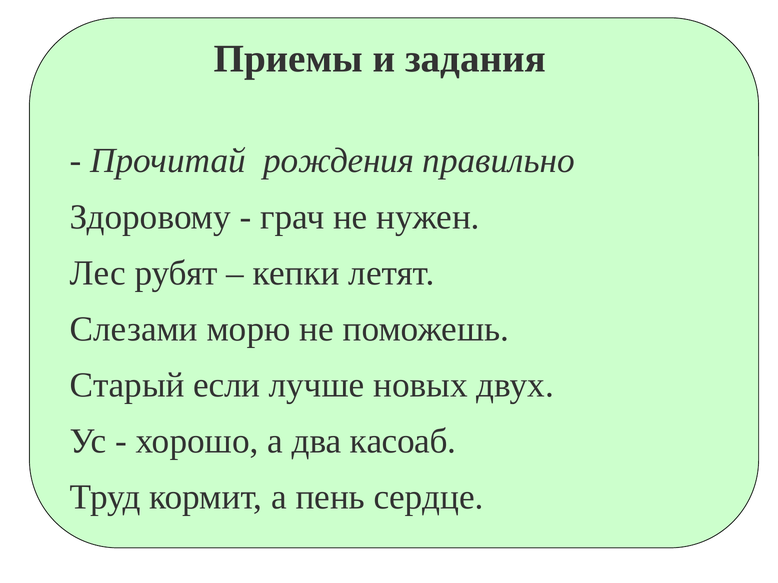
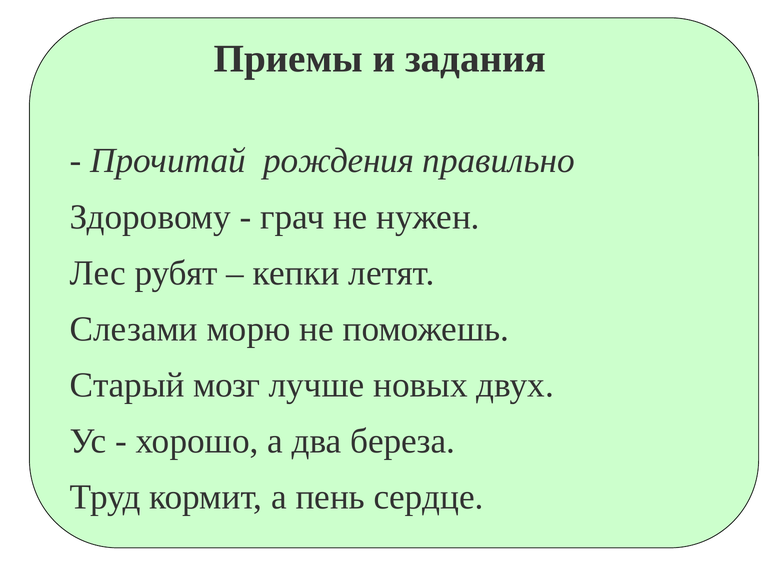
если: если -> мозг
касоаб: касоаб -> береза
